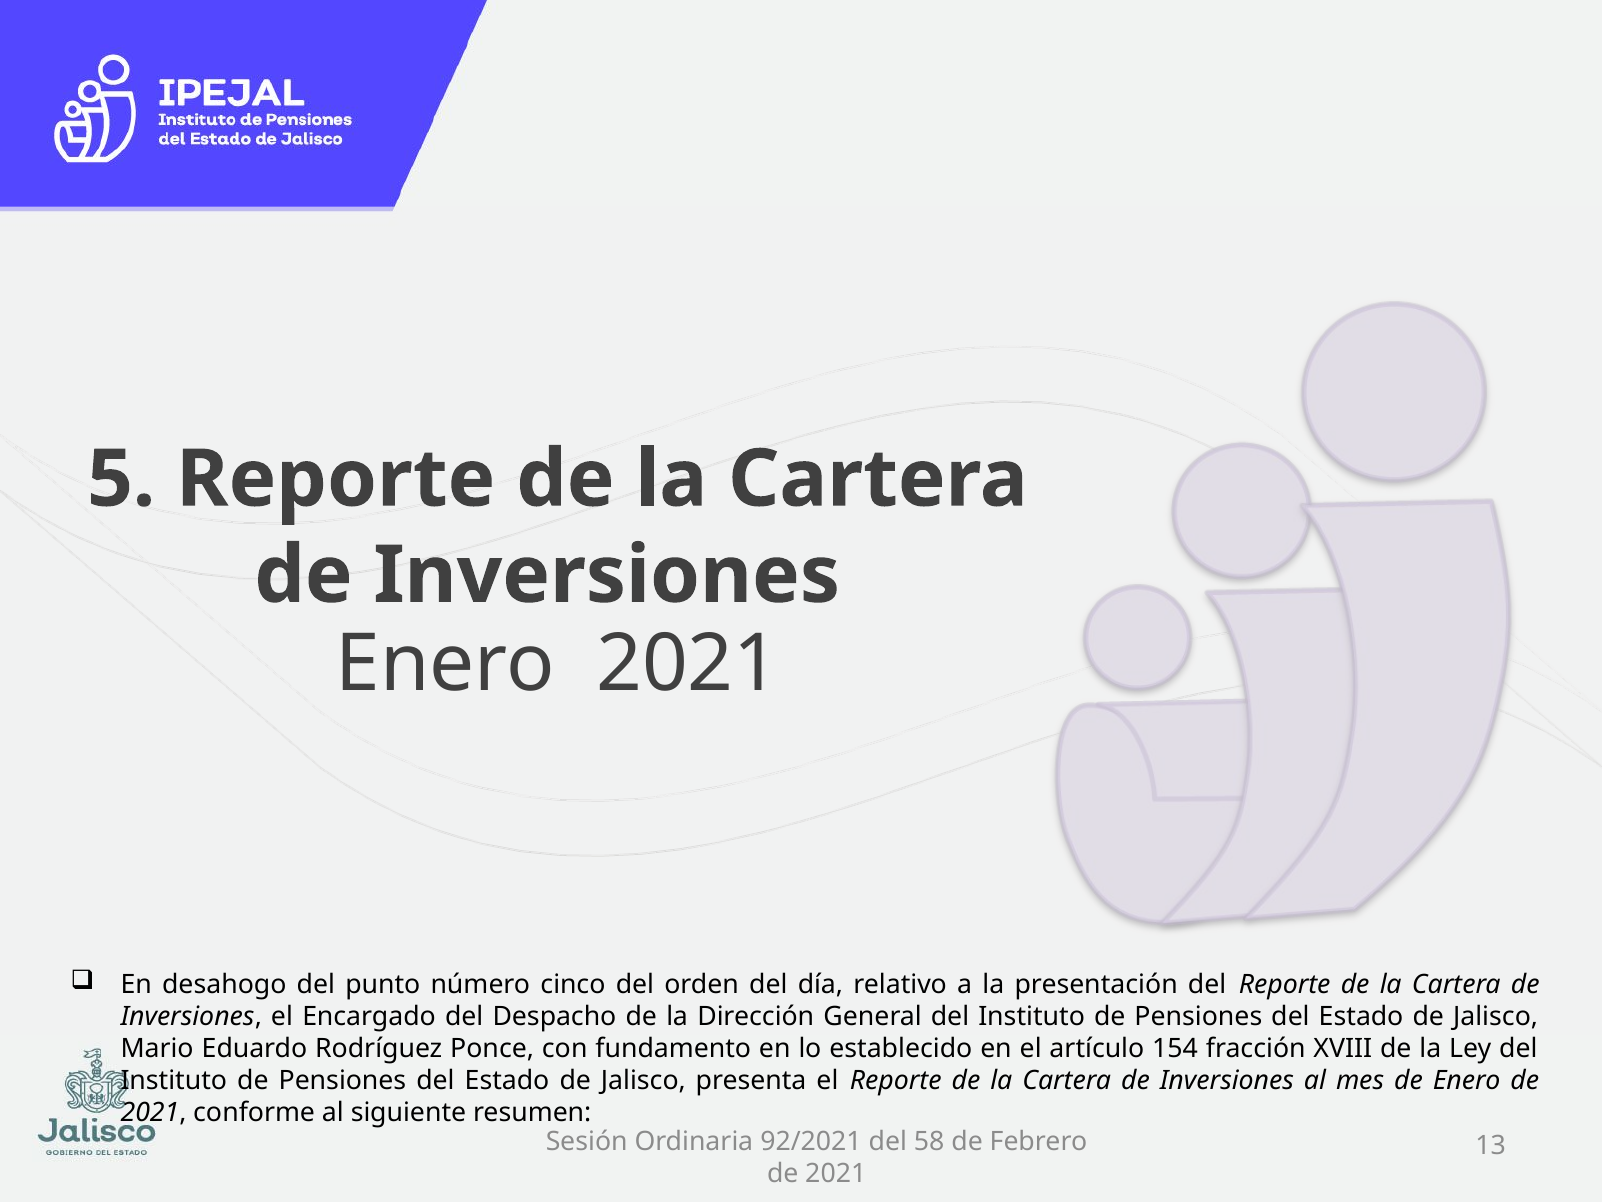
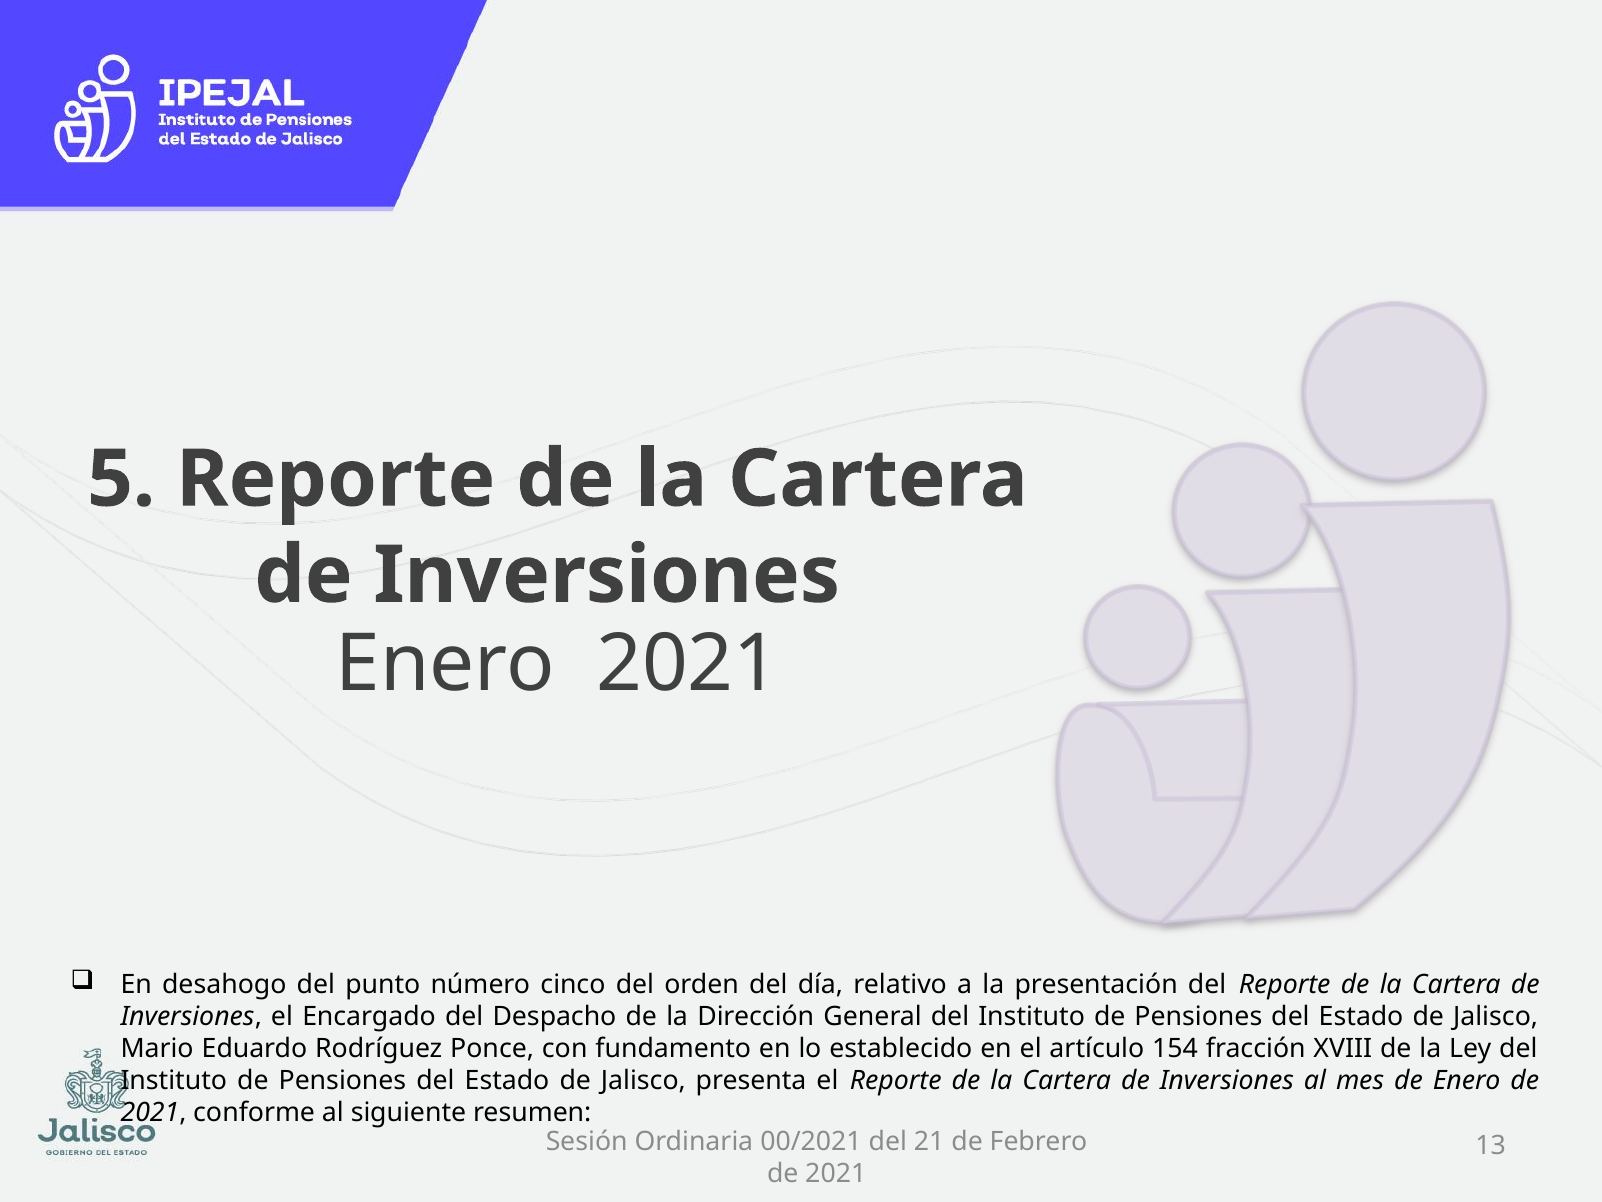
92/2021: 92/2021 -> 00/2021
58: 58 -> 21
